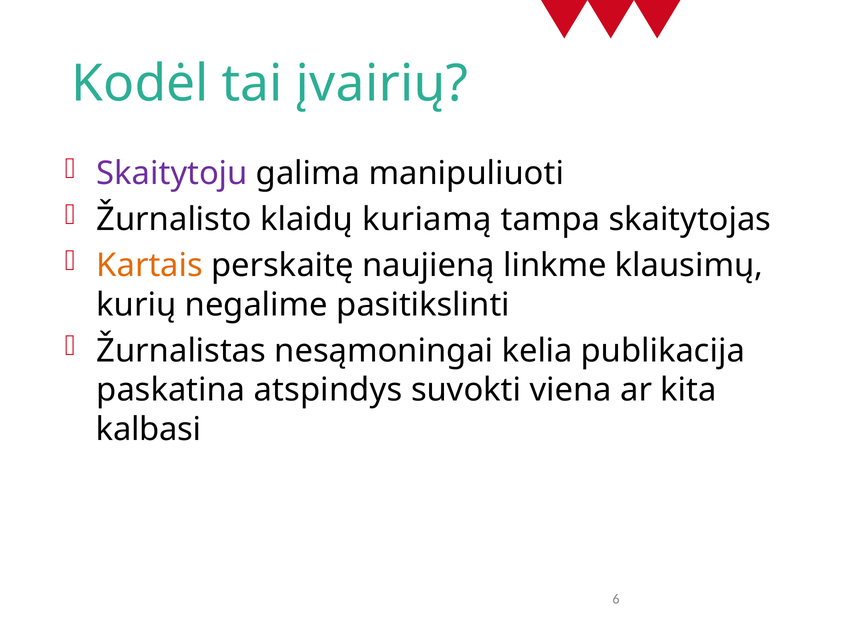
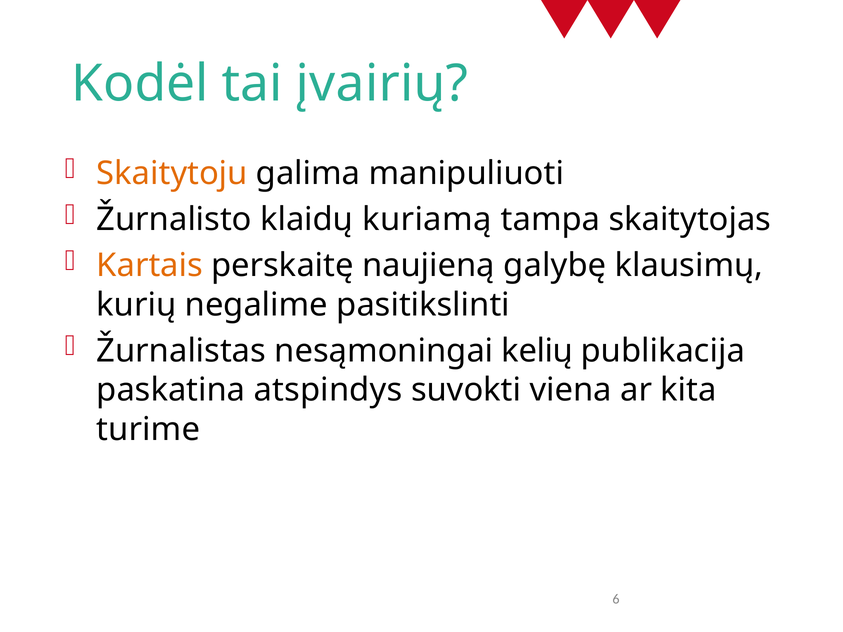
Skaitytoju colour: purple -> orange
linkme: linkme -> galybę
kelia: kelia -> kelių
kalbasi: kalbasi -> turime
